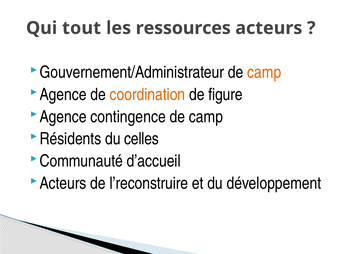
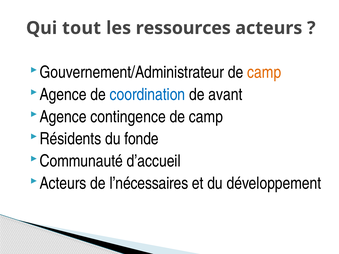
coordination colour: orange -> blue
figure: figure -> avant
celles: celles -> fonde
l’reconstruire: l’reconstruire -> l’nécessaires
